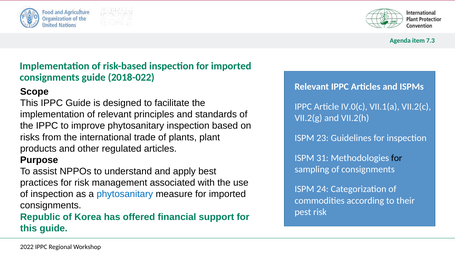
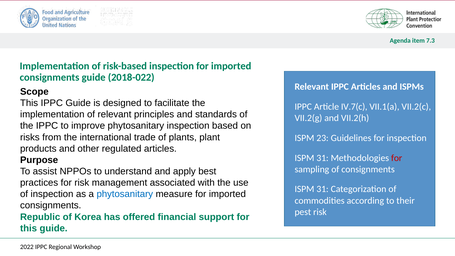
IV.0(c: IV.0(c -> IV.7(c
for at (397, 158) colour: black -> red
24 at (323, 189): 24 -> 31
